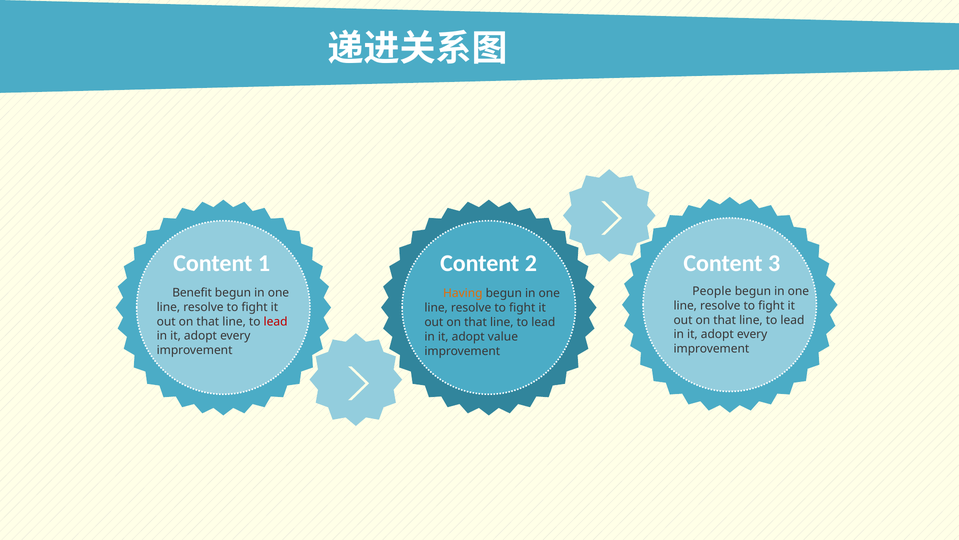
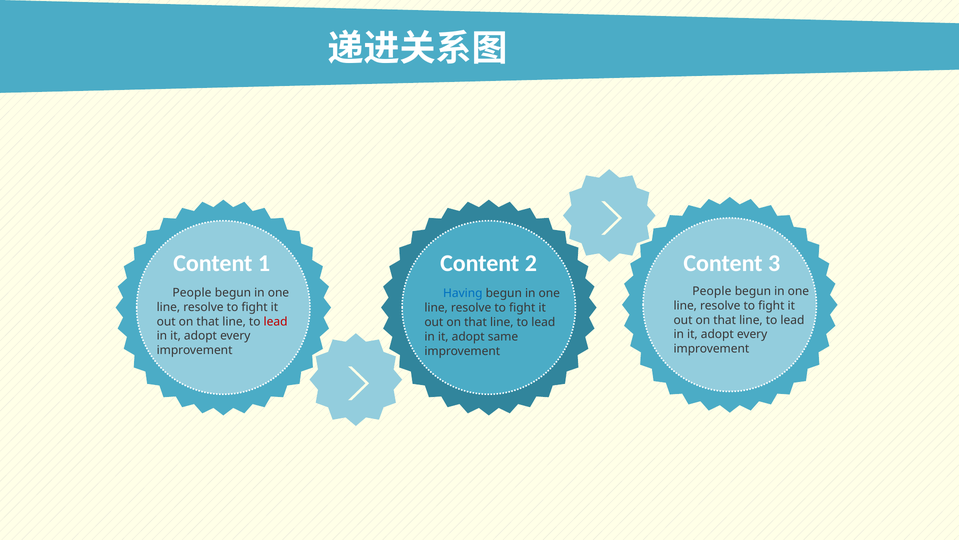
Benefit at (192, 292): Benefit -> People
Having colour: orange -> blue
value: value -> same
